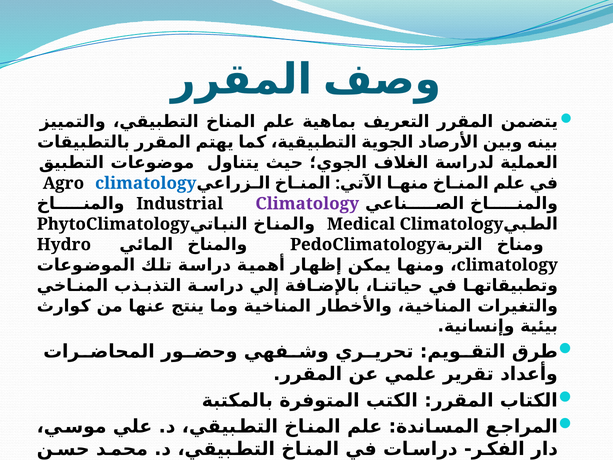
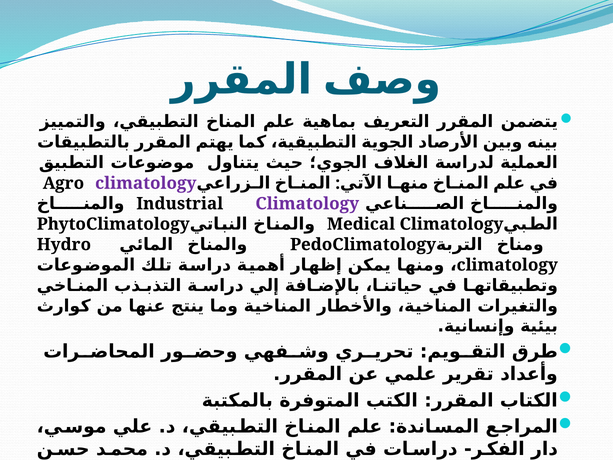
climatology at (146, 183) colour: blue -> purple
